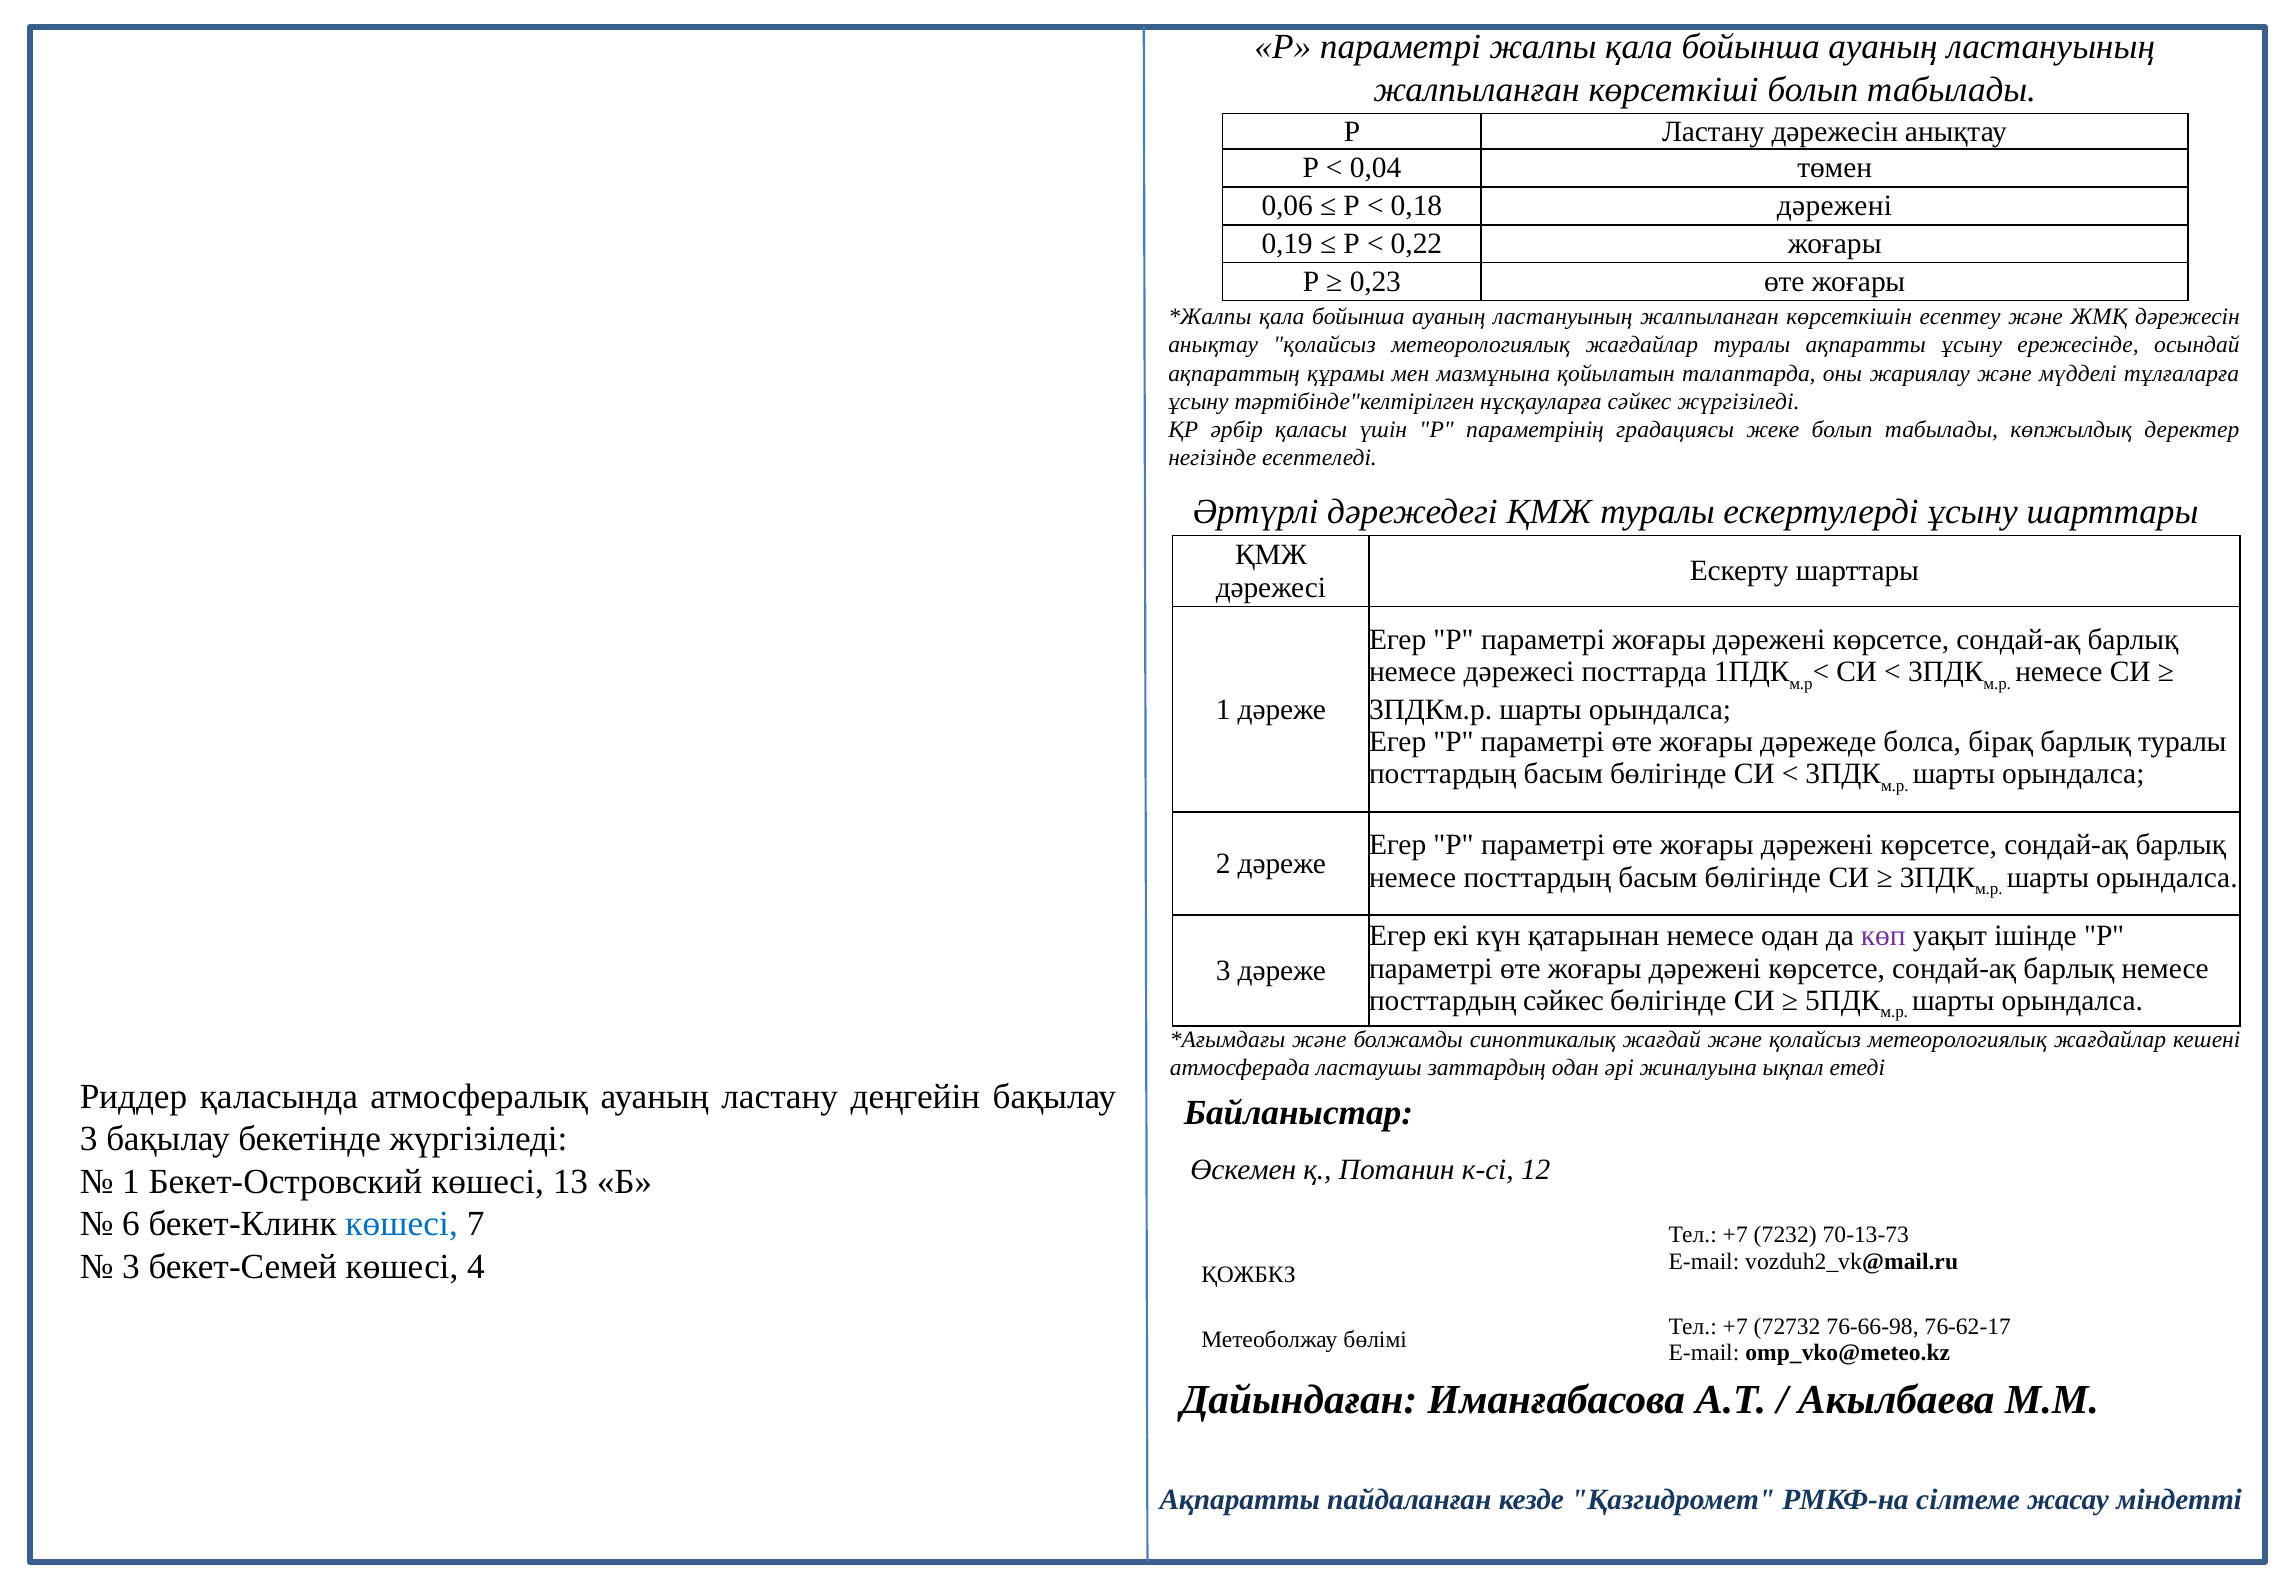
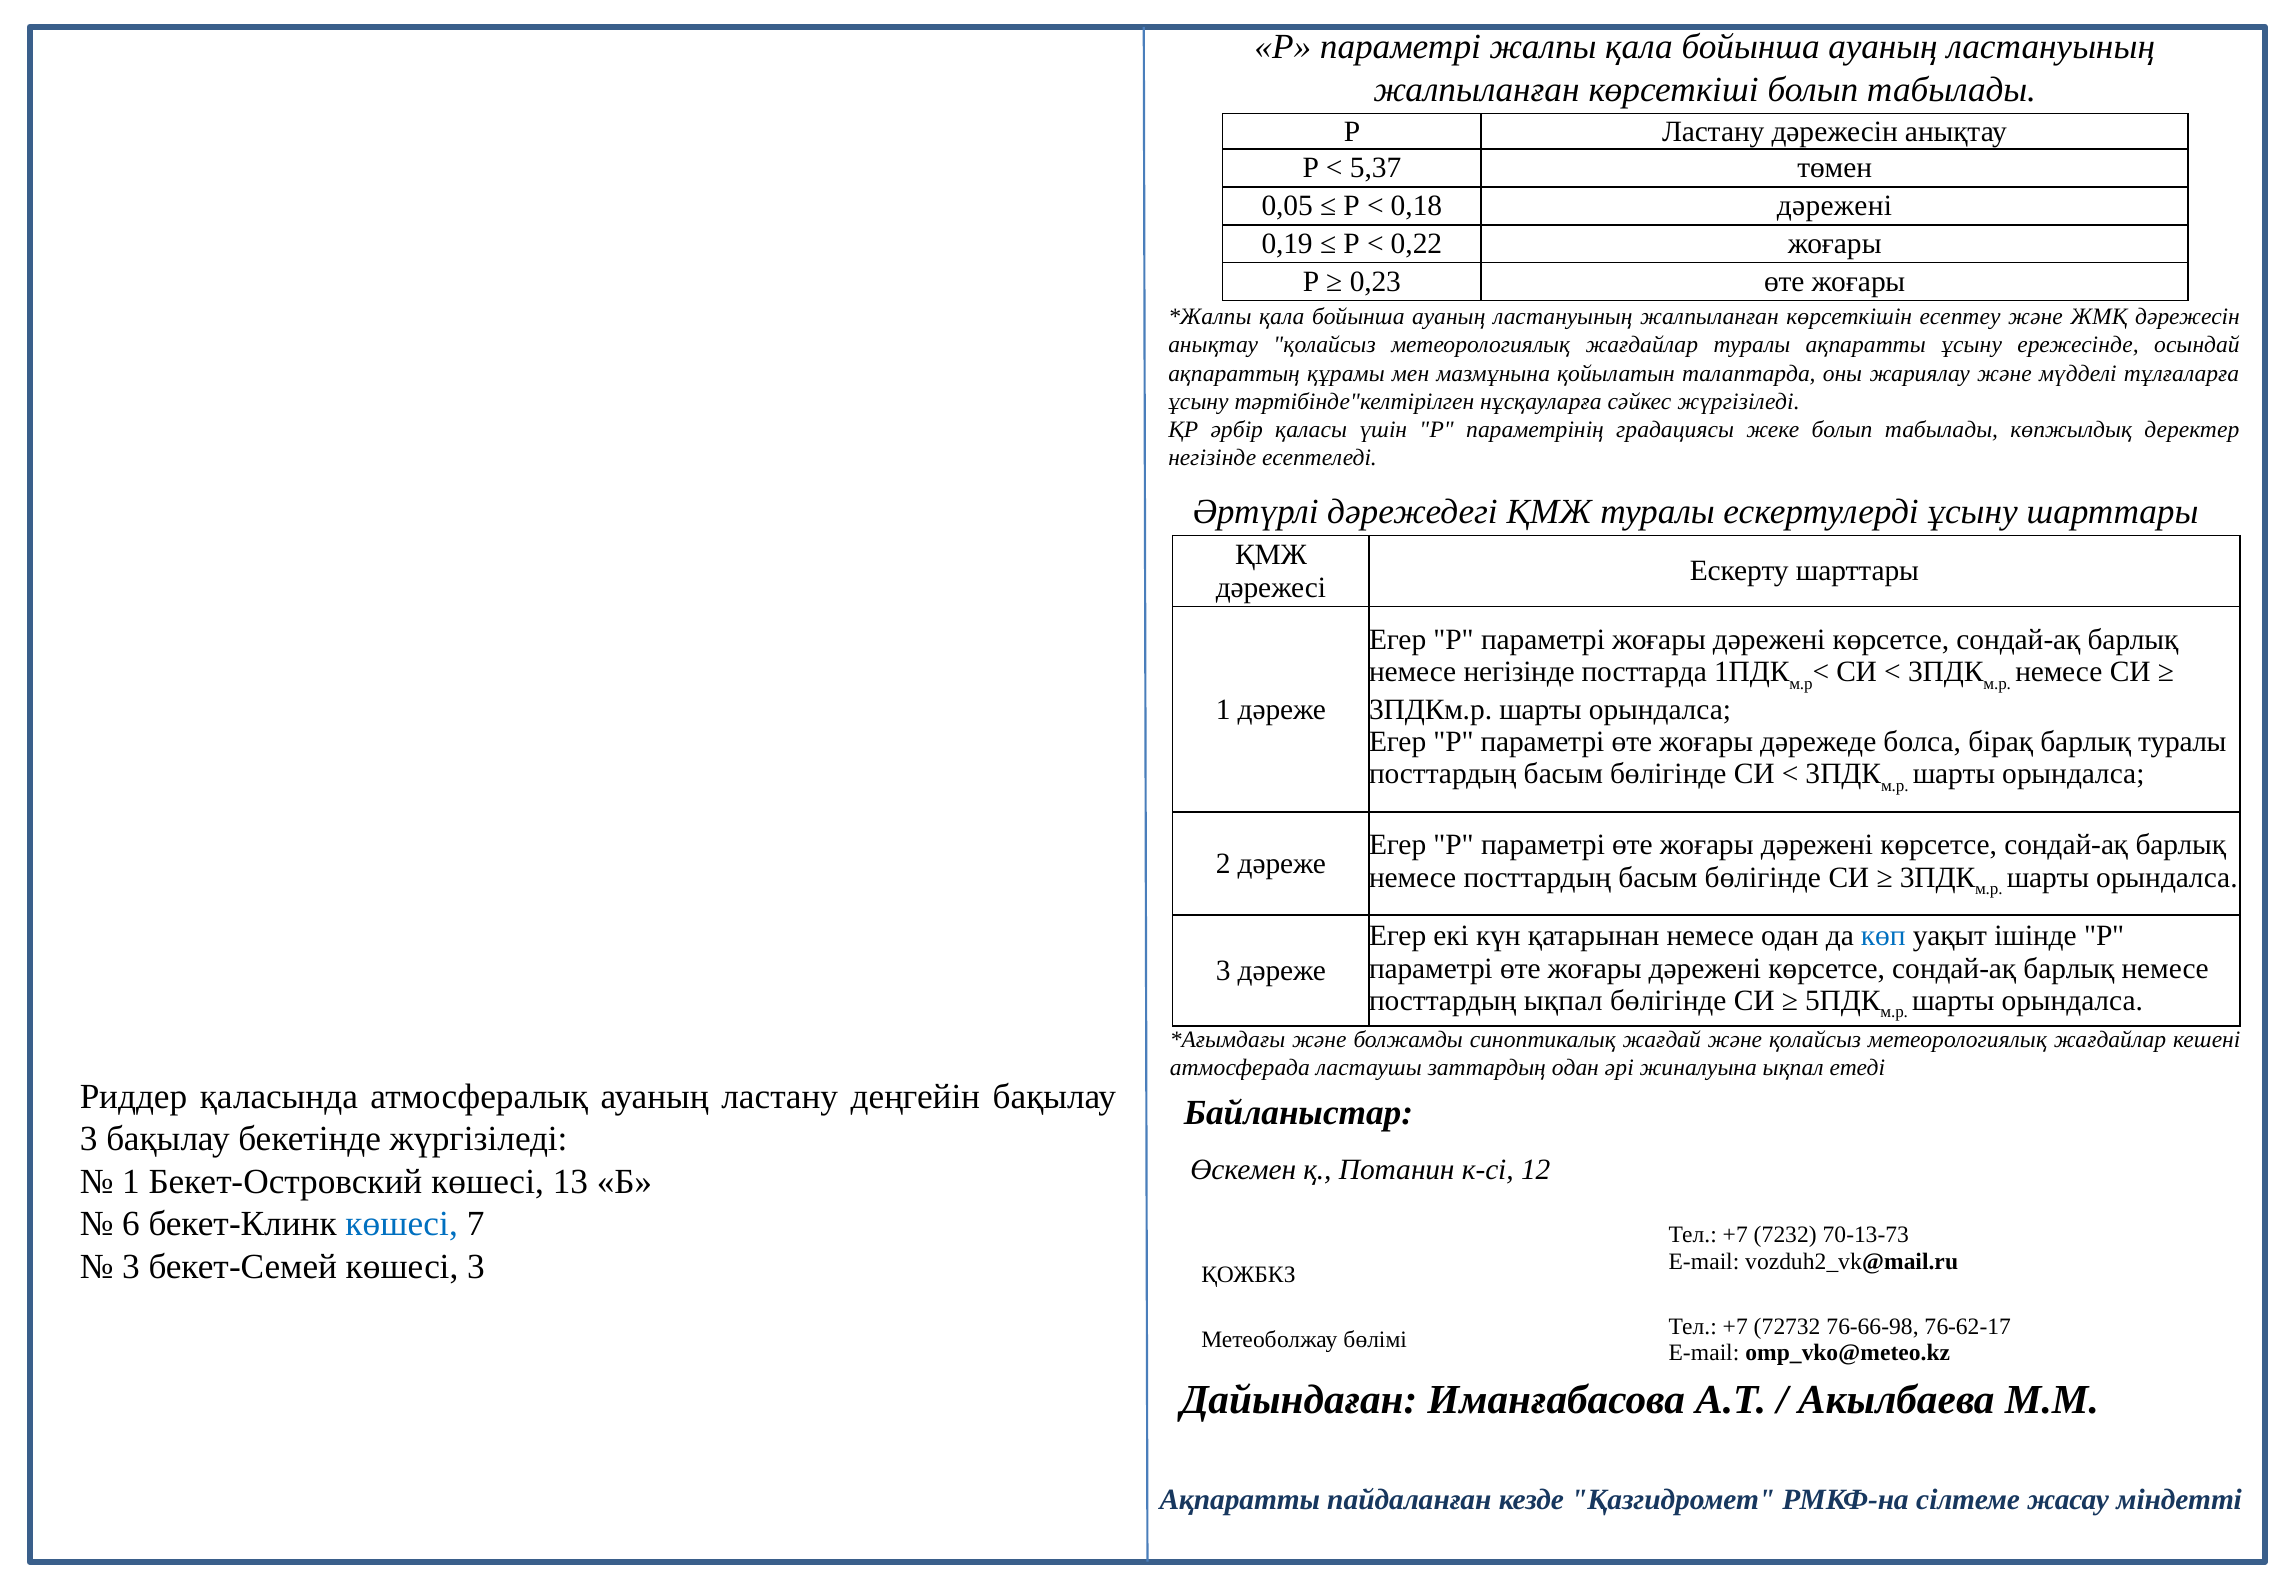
0,04: 0,04 -> 5,37
0,06: 0,06 -> 0,05
немесе дәрежесі: дәрежесі -> негізінде
көп colour: purple -> blue
посттардың сәйкес: сәйкес -> ықпал
көшесі 4: 4 -> 3
